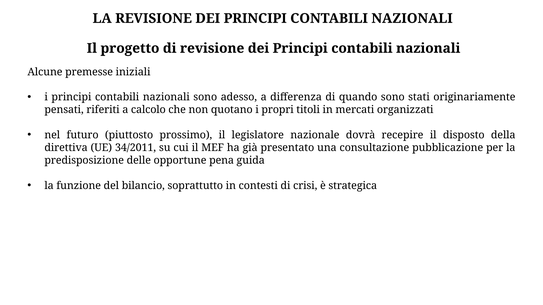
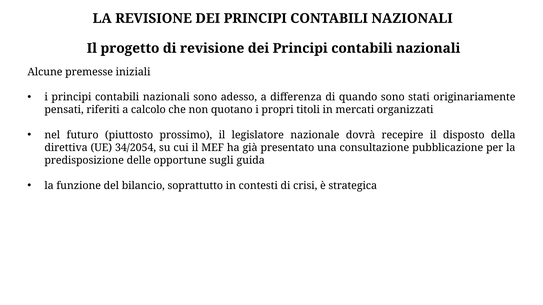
34/2011: 34/2011 -> 34/2054
pena: pena -> sugli
